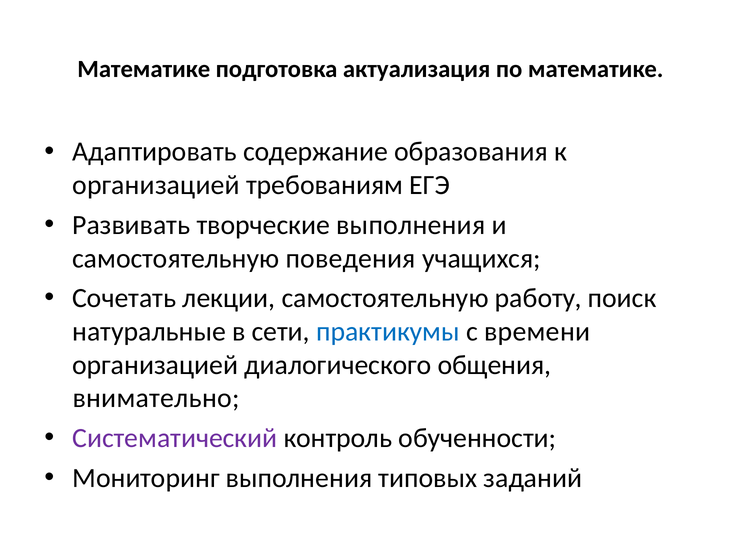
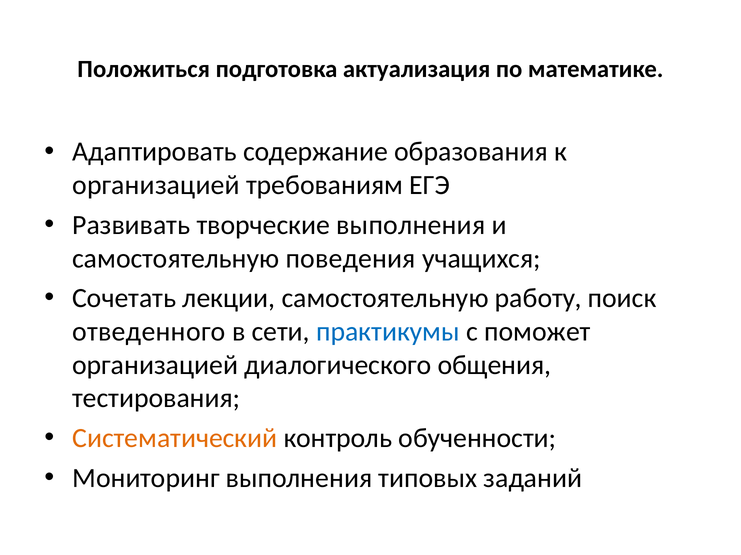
Математике at (144, 69): Математике -> Положиться
натуральные: натуральные -> отведенного
времени: времени -> поможет
внимательно: внимательно -> тестирования
Систематический colour: purple -> orange
